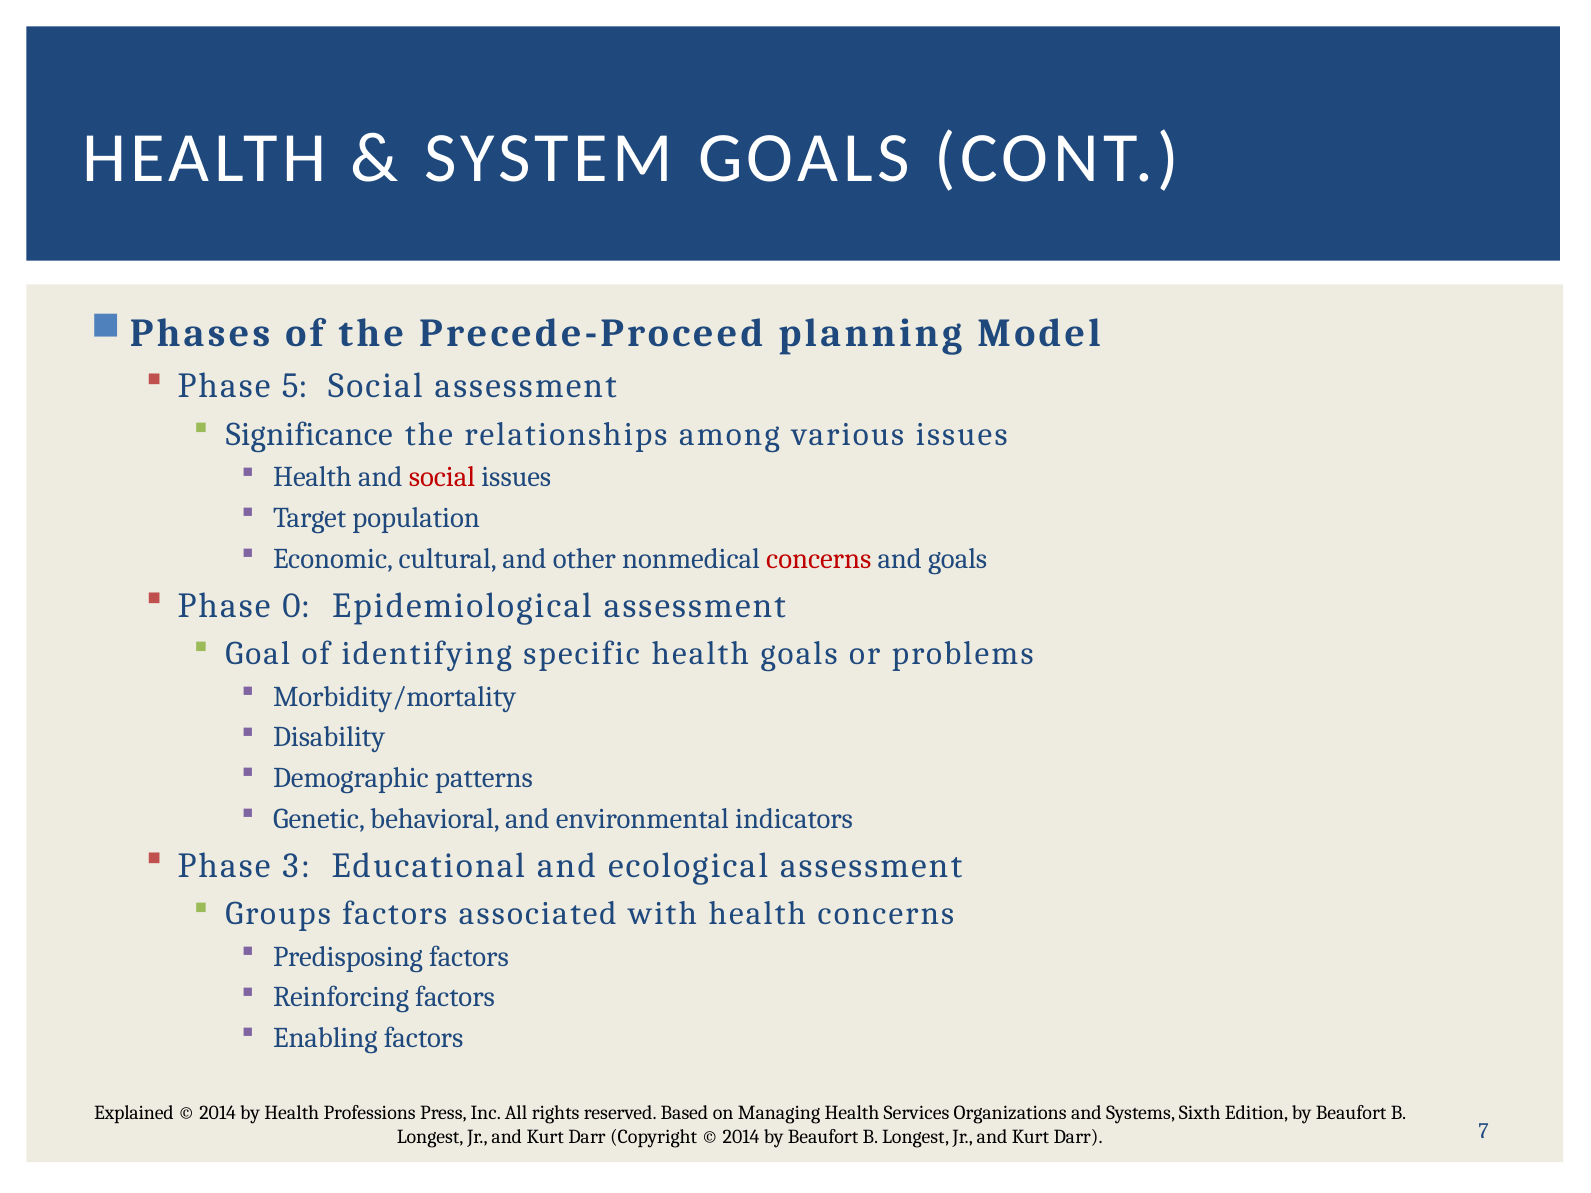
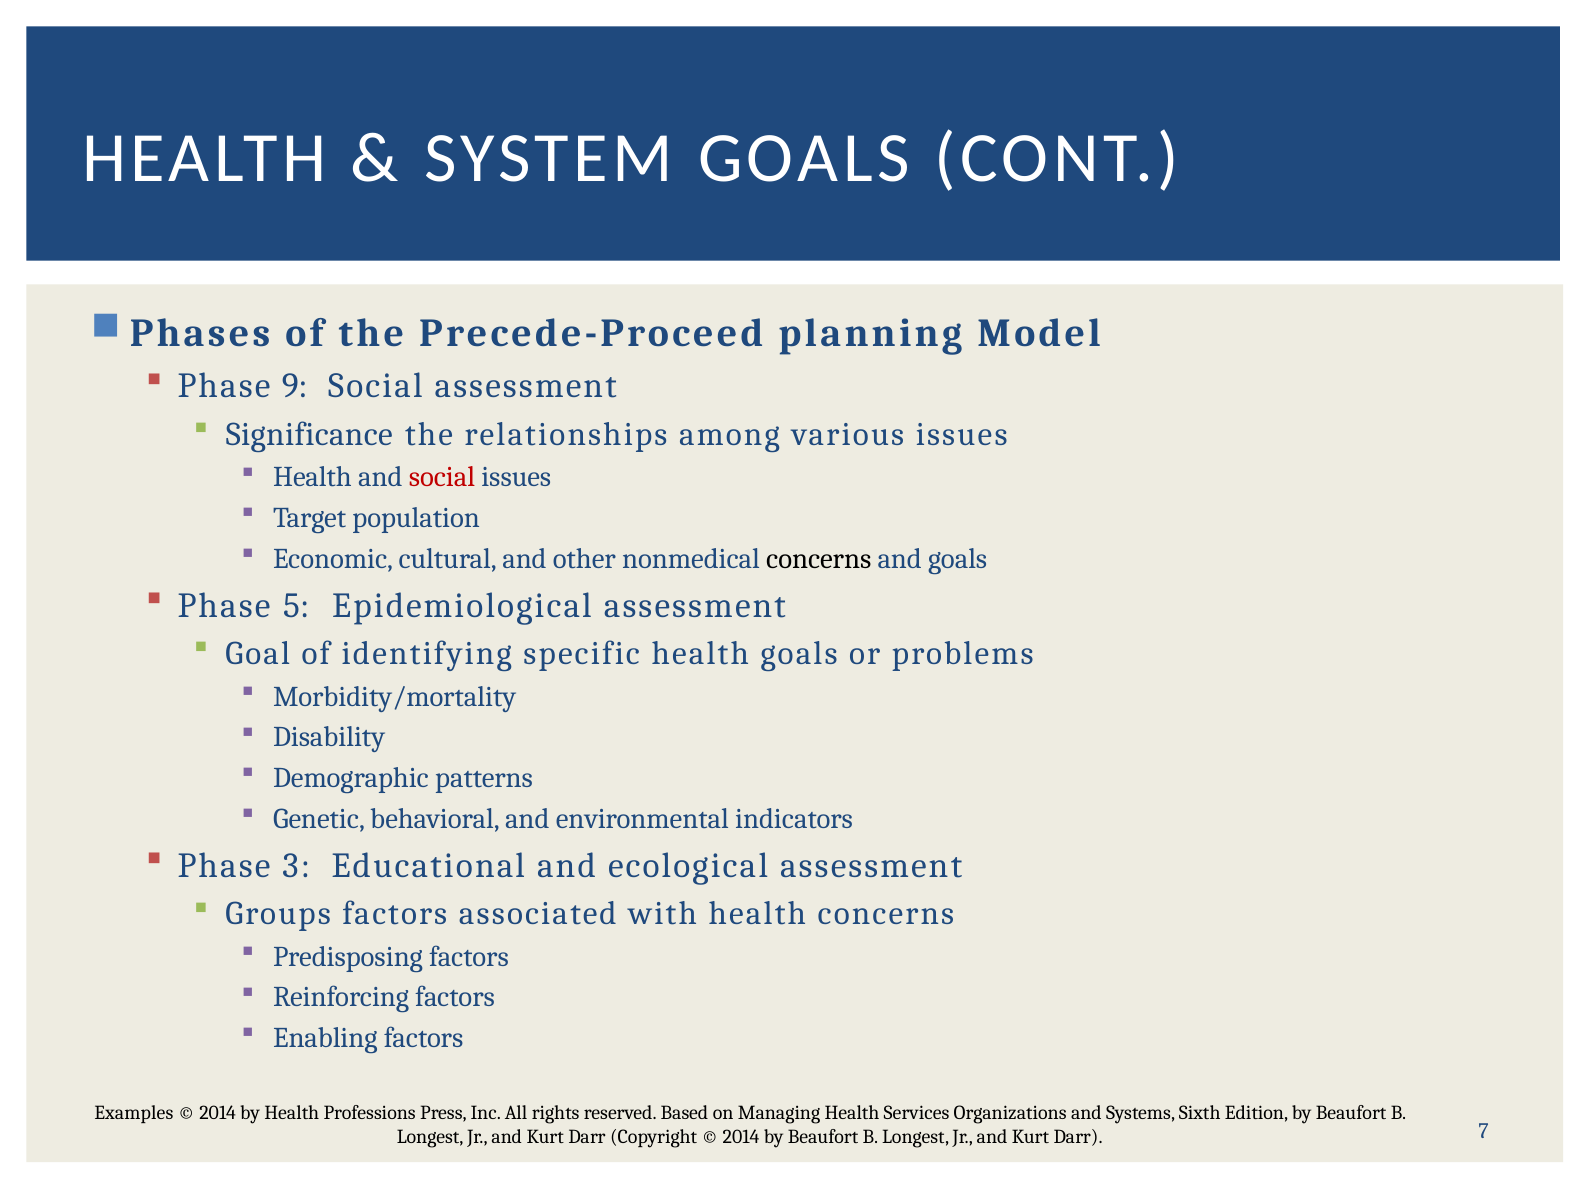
5: 5 -> 9
concerns at (819, 559) colour: red -> black
0: 0 -> 5
Explained: Explained -> Examples
